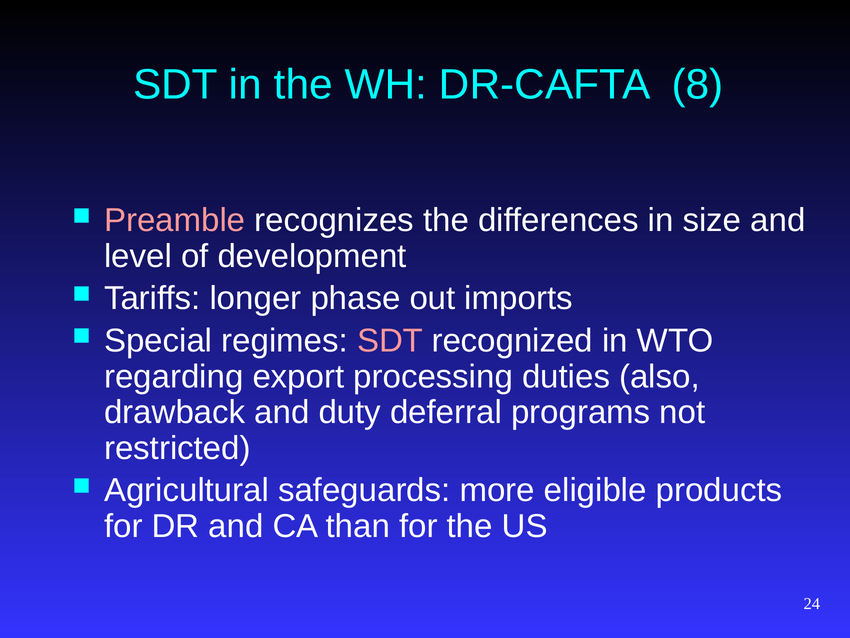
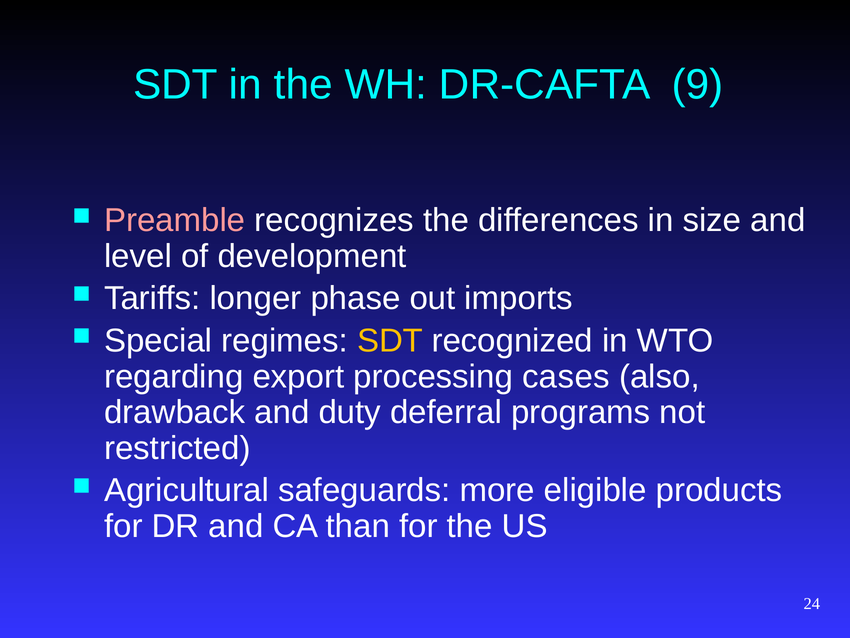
8: 8 -> 9
SDT at (390, 341) colour: pink -> yellow
duties: duties -> cases
